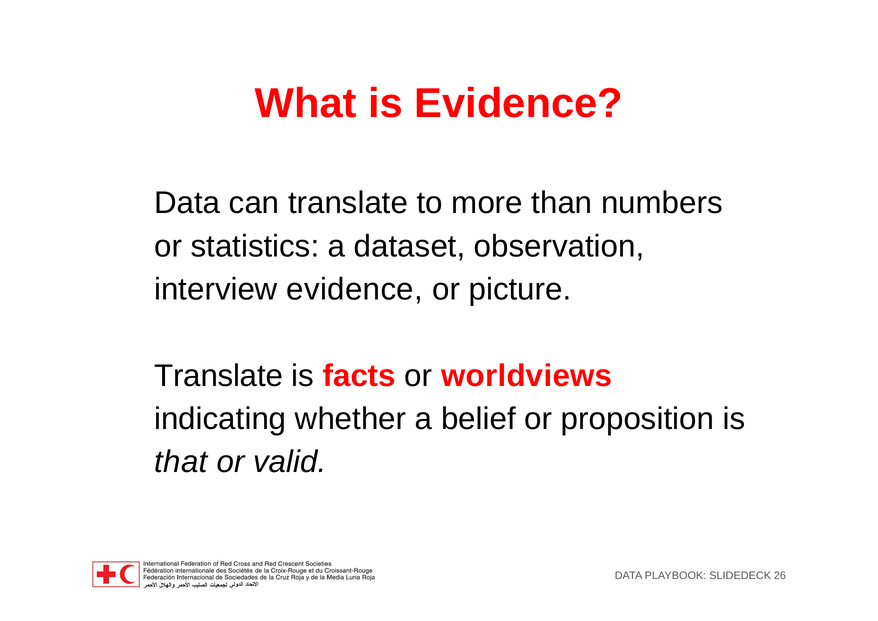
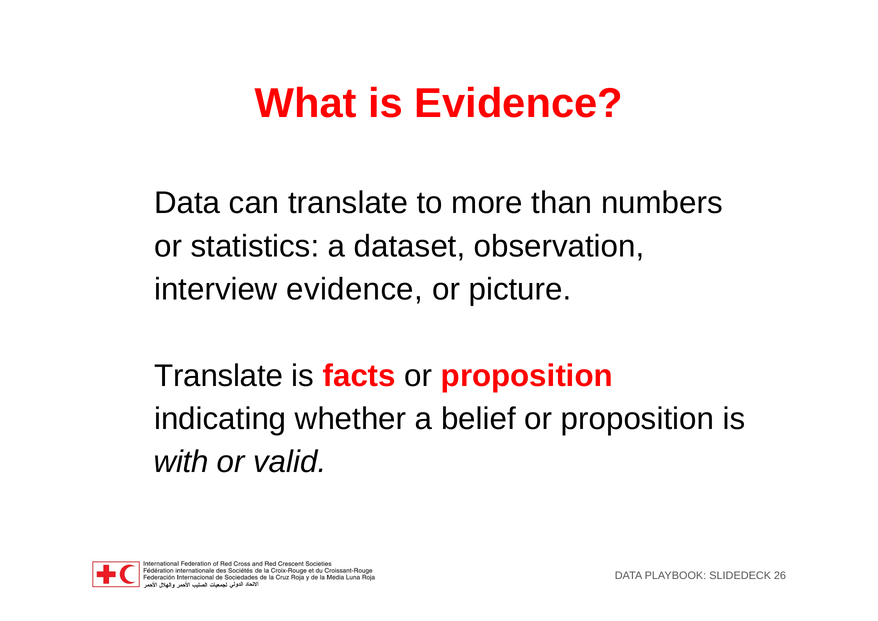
facts or worldviews: worldviews -> proposition
that: that -> with
